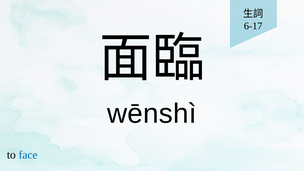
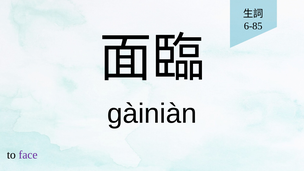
6-17: 6-17 -> 6-85
wēnshì: wēnshì -> gàiniàn
face colour: blue -> purple
